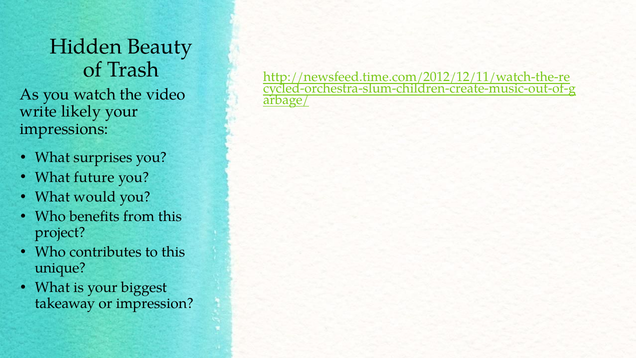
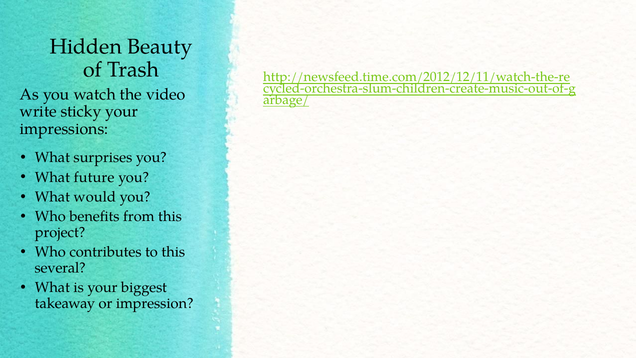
likely: likely -> sticky
unique: unique -> several
